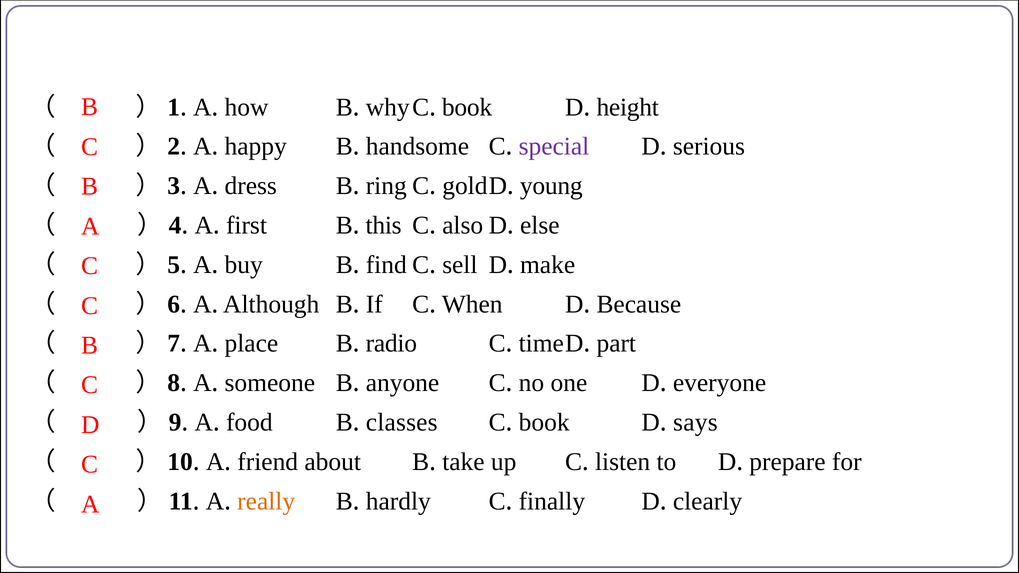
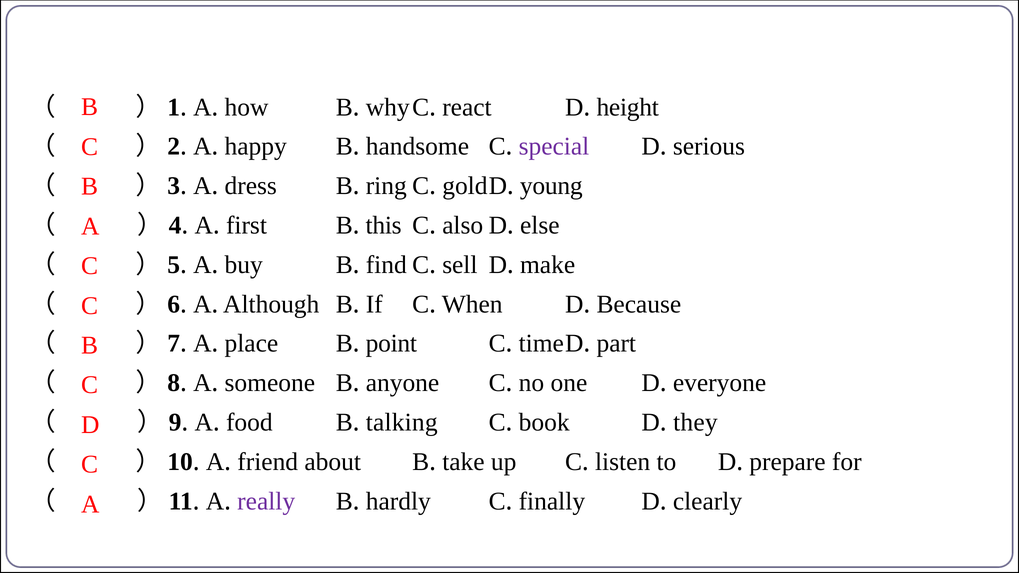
book at (467, 107): book -> react
radio: radio -> point
classes: classes -> talking
says: says -> they
really colour: orange -> purple
